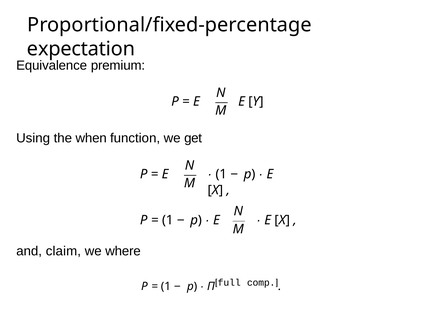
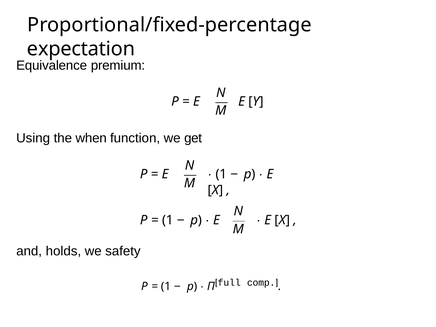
claim: claim -> holds
where: where -> safety
